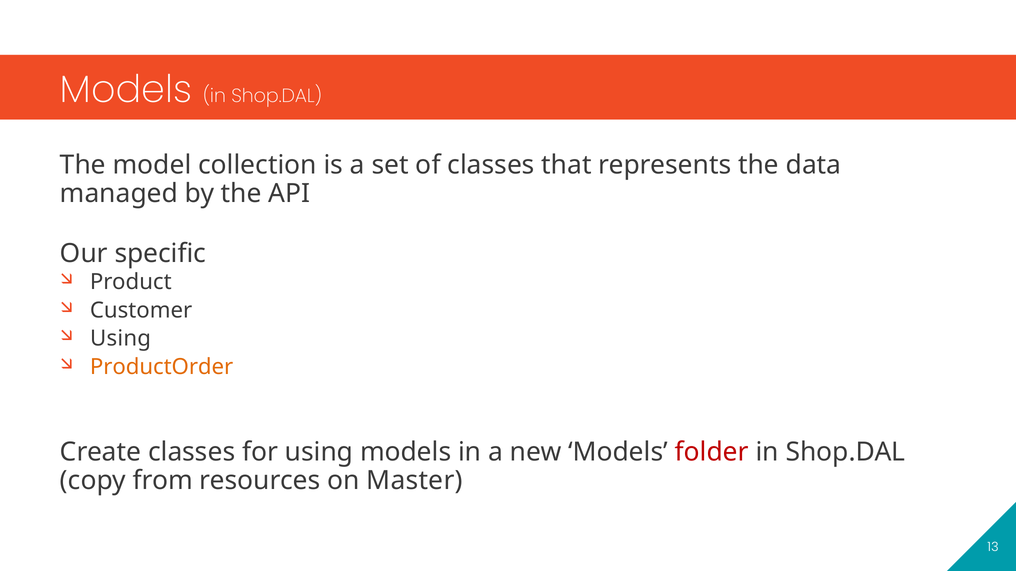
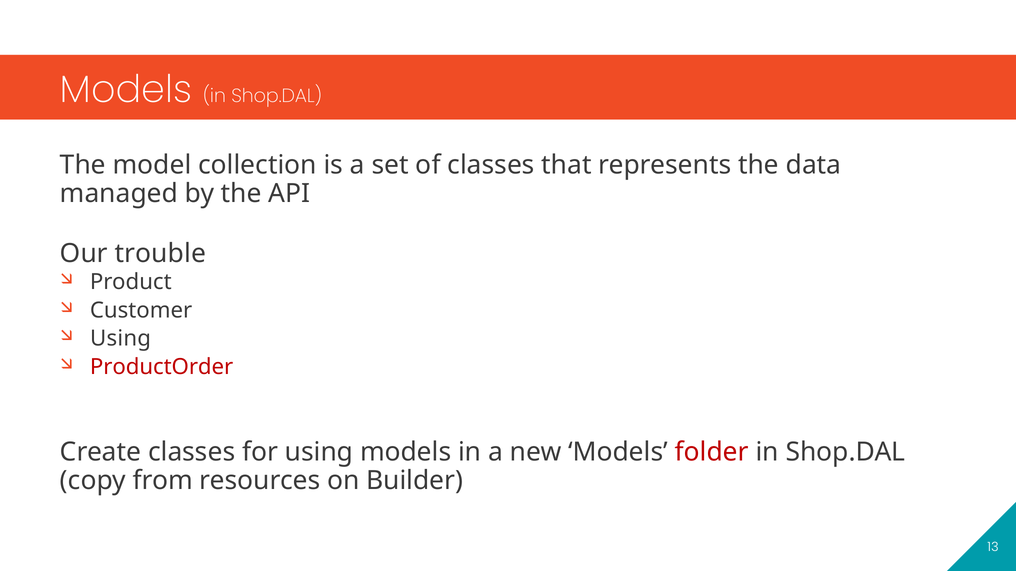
specific: specific -> trouble
ProductOrder colour: orange -> red
Master: Master -> Builder
